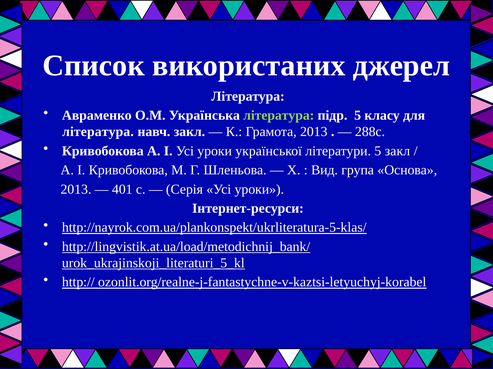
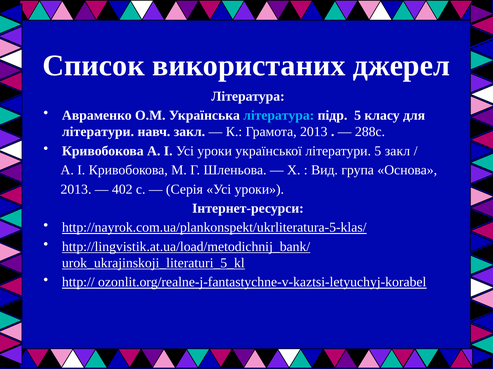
література at (279, 116) colour: light green -> light blue
література at (98, 132): література -> літератури
401: 401 -> 402
